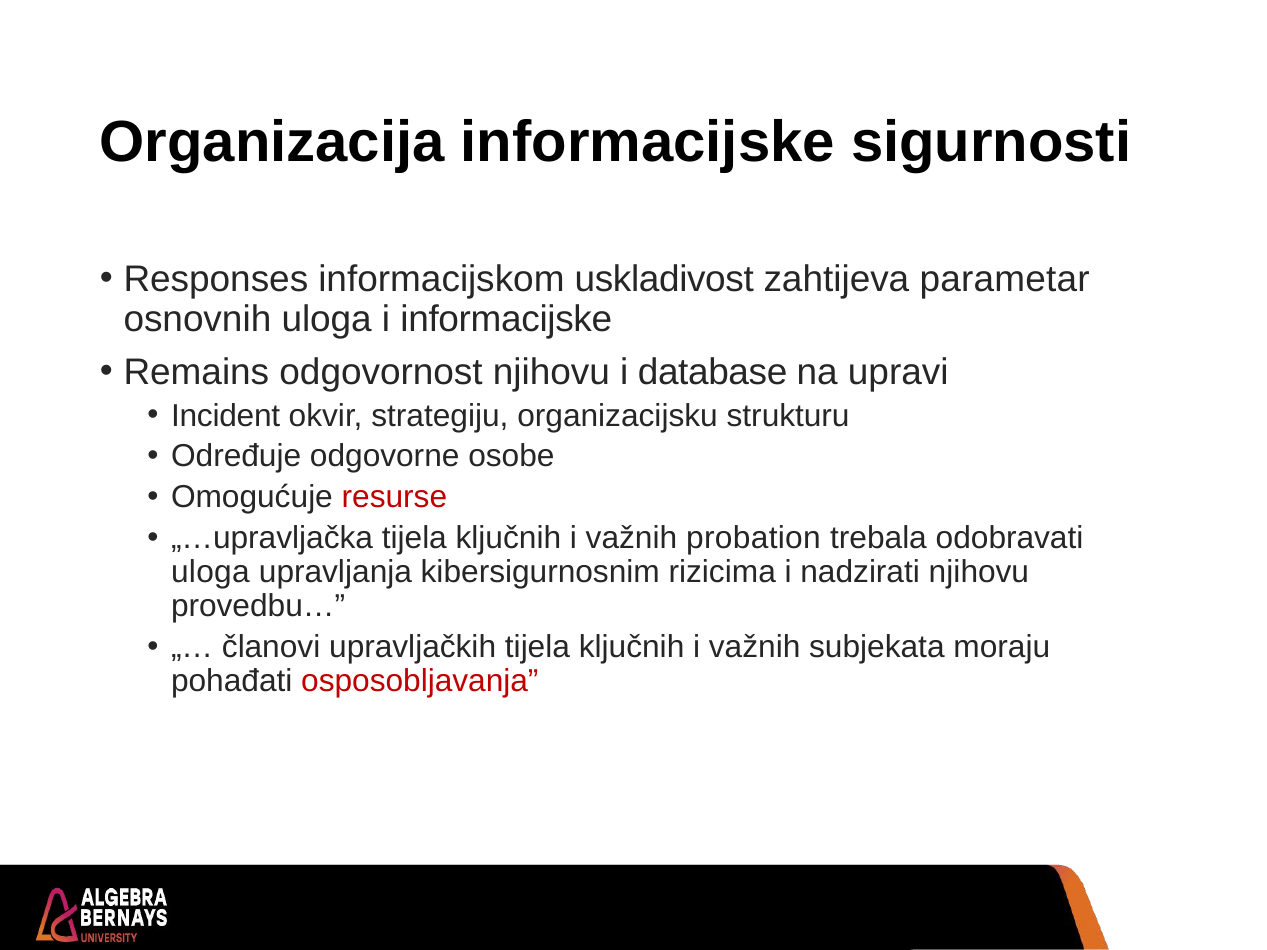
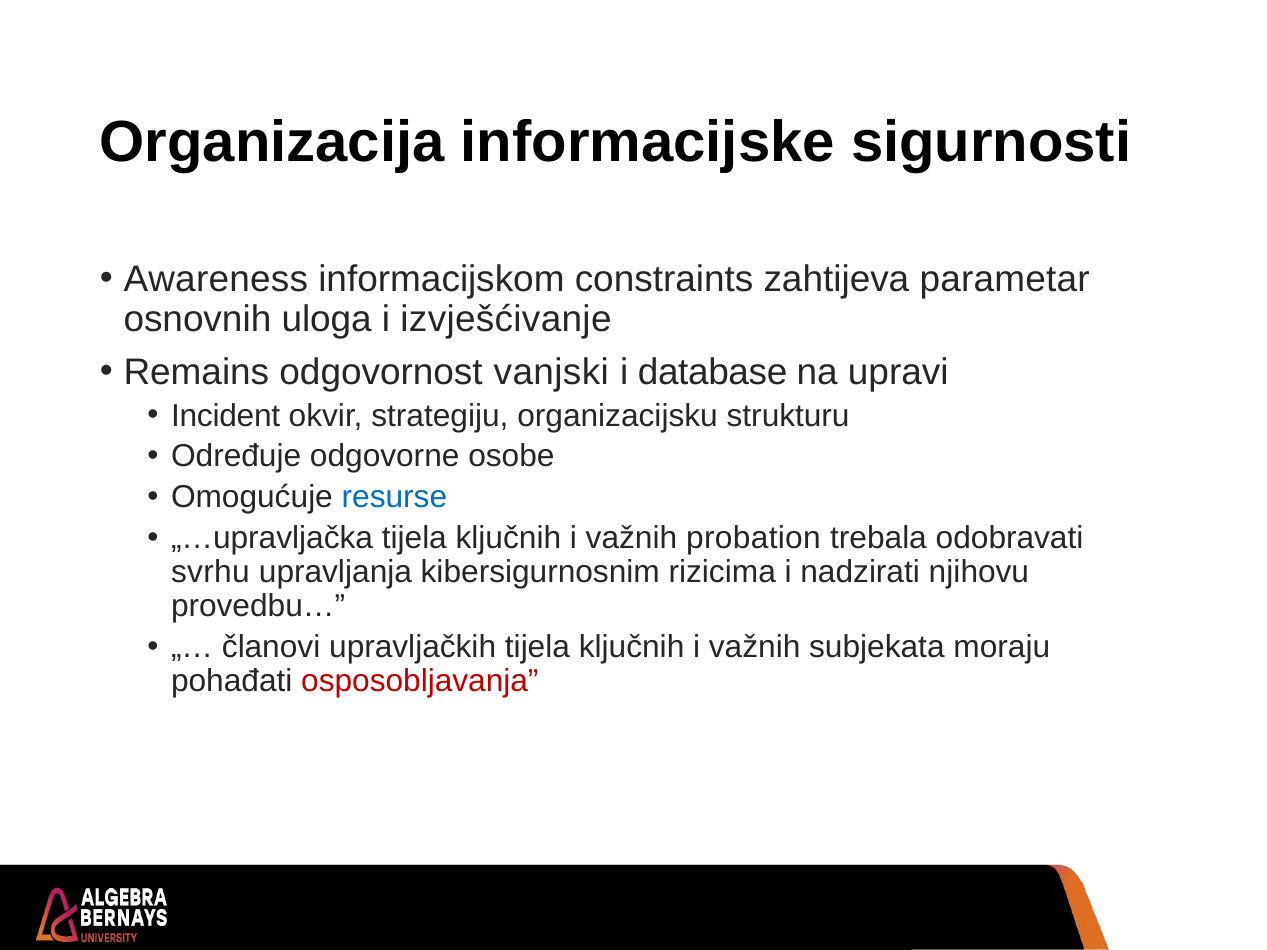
Responses: Responses -> Awareness
uskladivost: uskladivost -> constraints
i informacijske: informacijske -> izvješćivanje
odgovornost njihovu: njihovu -> vanjski
resurse colour: red -> blue
uloga at (210, 572): uloga -> svrhu
